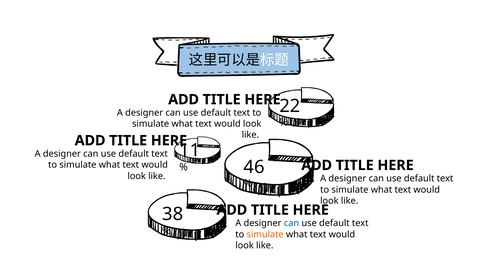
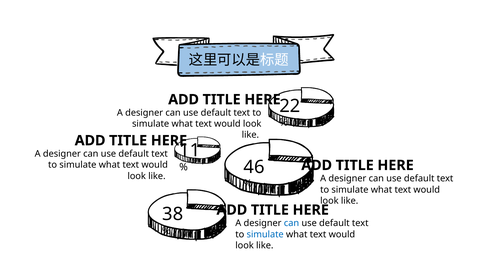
simulate at (265, 234) colour: orange -> blue
